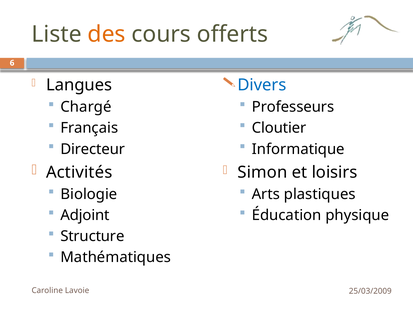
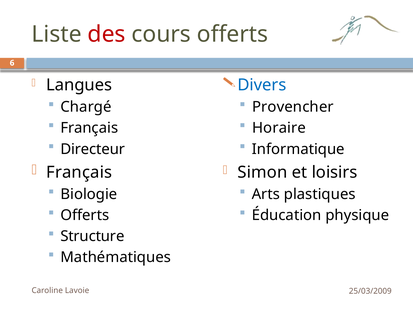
des colour: orange -> red
Professeurs: Professeurs -> Provencher
Cloutier: Cloutier -> Horaire
Activités at (79, 172): Activités -> Français
Adjoint at (85, 215): Adjoint -> Offerts
